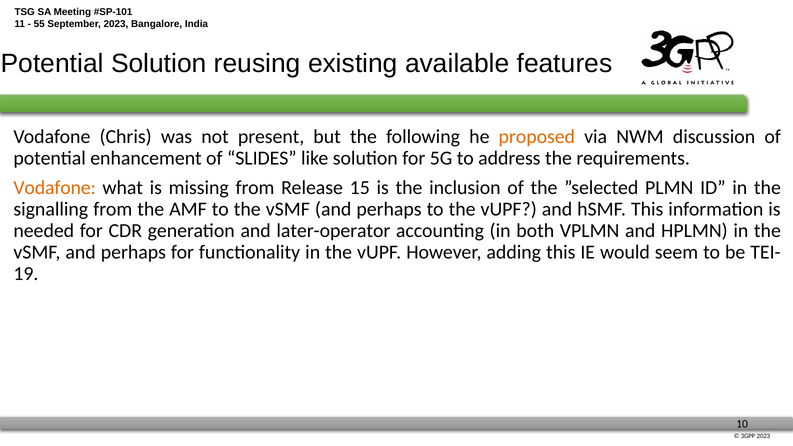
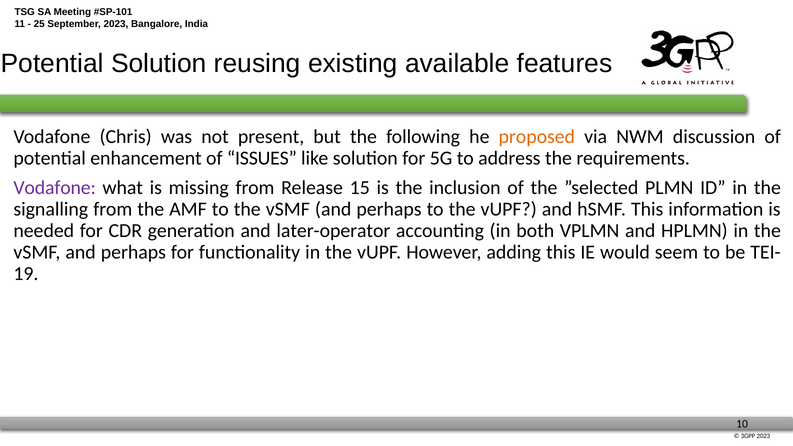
55: 55 -> 25
SLIDES: SLIDES -> ISSUES
Vodafone at (55, 188) colour: orange -> purple
